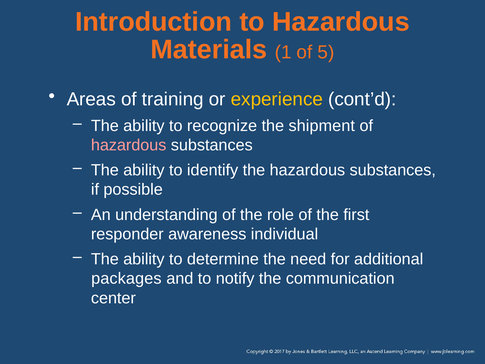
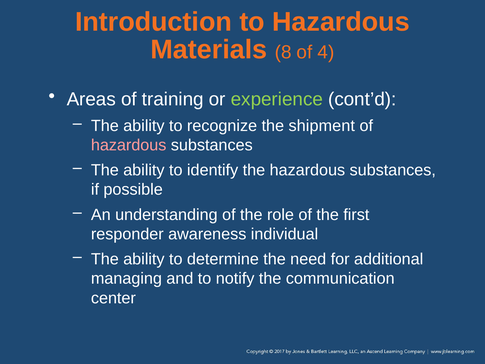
1: 1 -> 8
5: 5 -> 4
experience colour: yellow -> light green
packages: packages -> managing
